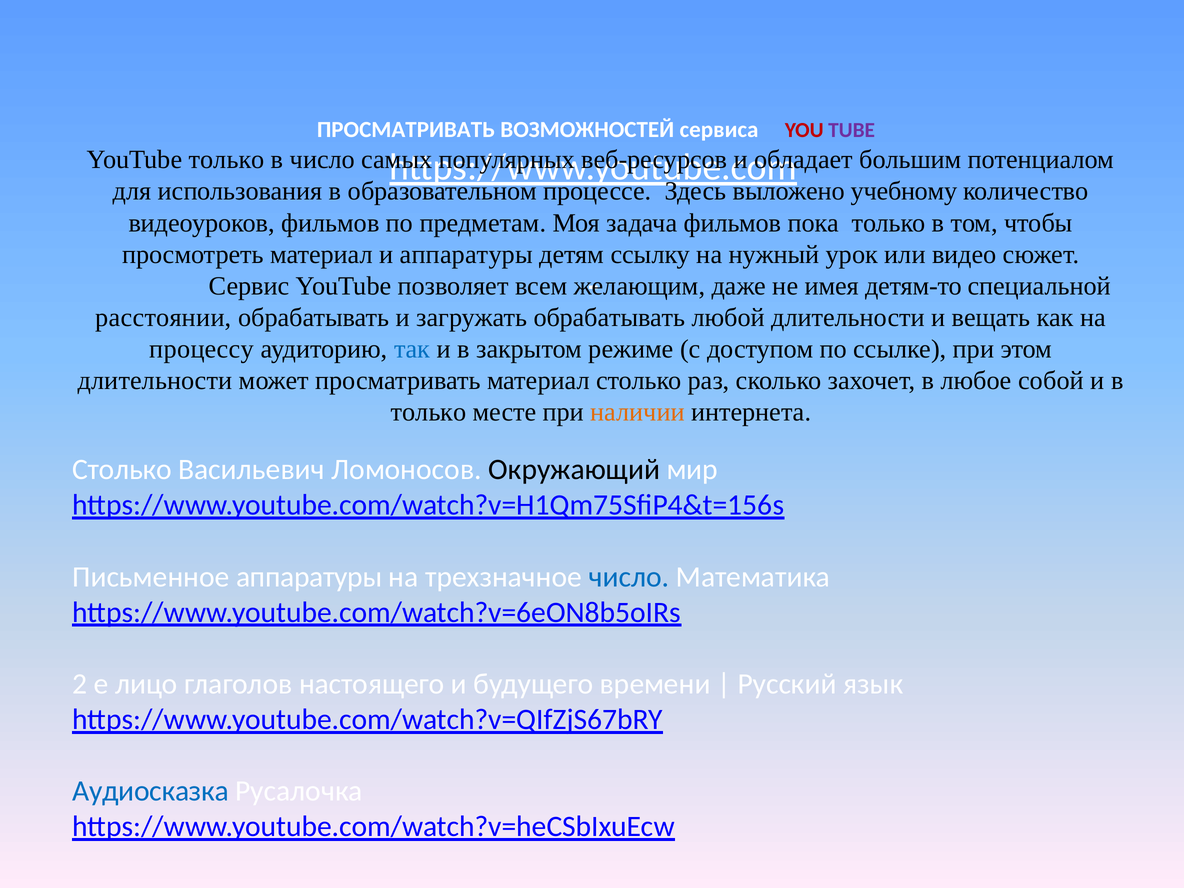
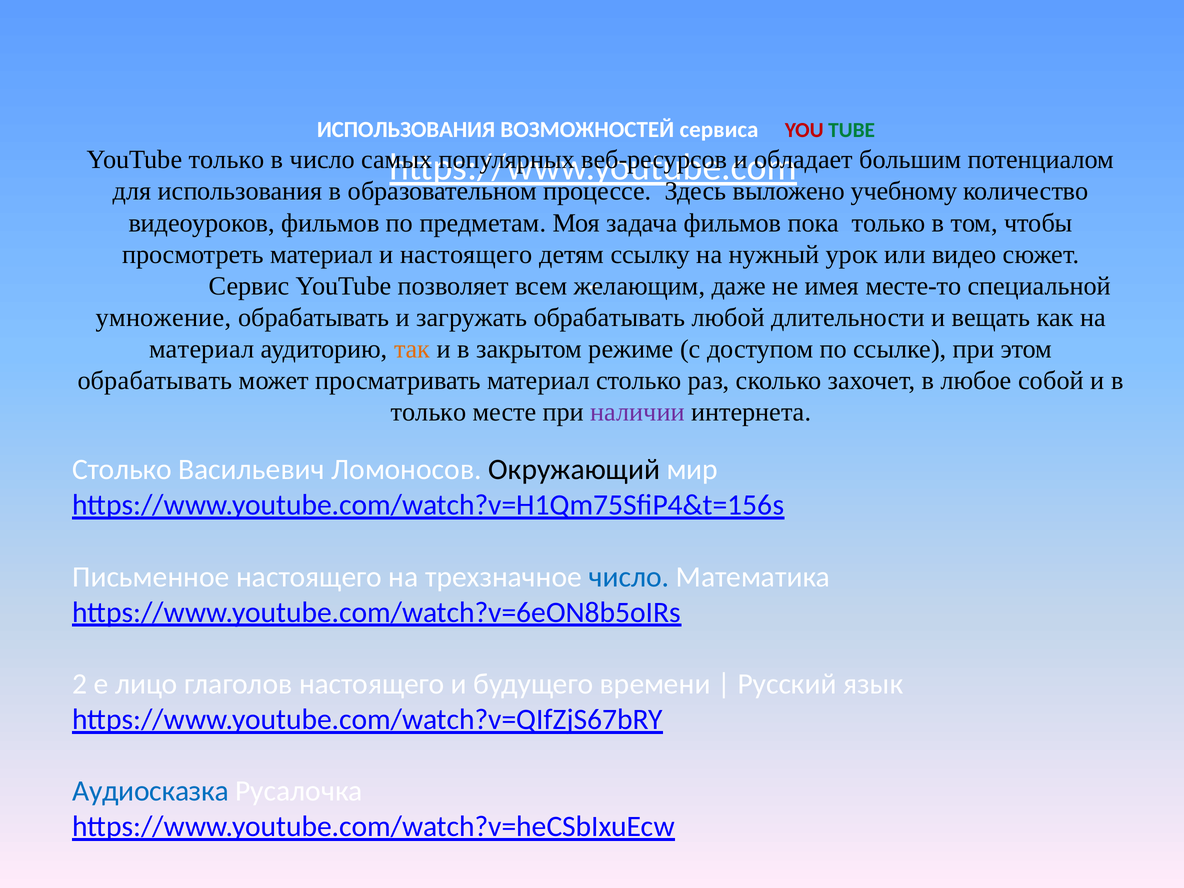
ПРОСМАТРИВАТЬ at (406, 130): ПРОСМАТРИВАТЬ -> ИСПОЛЬЗОВАНИЯ
TUBE colour: purple -> green
и аппаратуры: аппаратуры -> настоящего
детям-то: детям-то -> месте-то
расстоянии: расстоянии -> умножение
процессу at (202, 349): процессу -> материал
так colour: blue -> orange
длительности at (155, 381): длительности -> обрабатывать
наличии colour: orange -> purple
Письменное аппаратуры: аппаратуры -> настоящего
